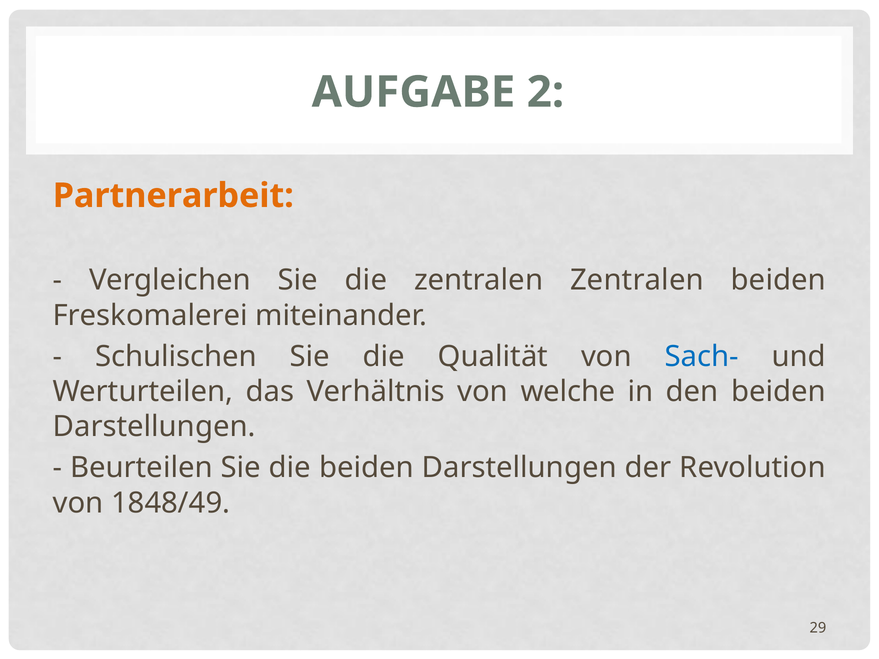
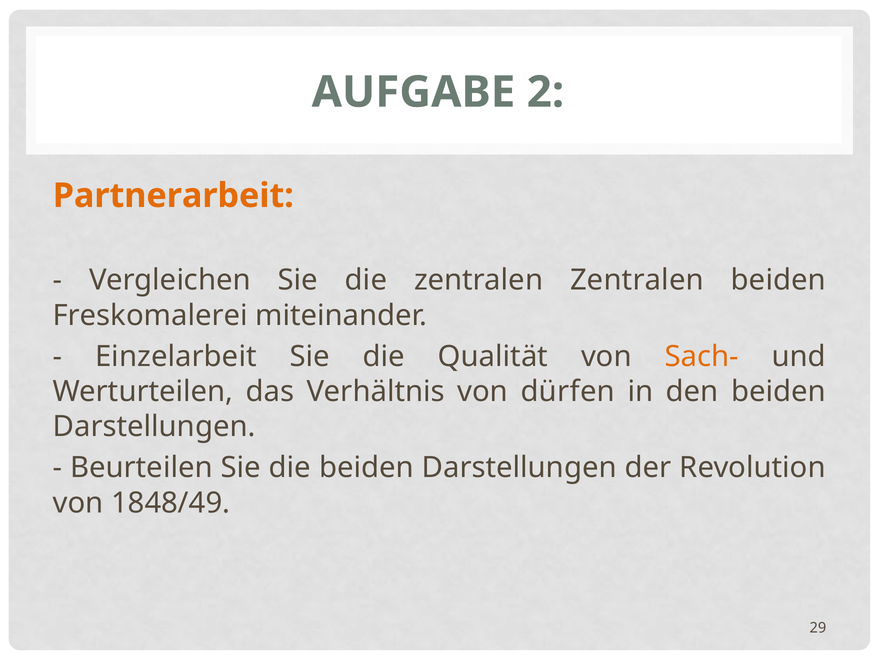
Schulischen: Schulischen -> Einzelarbeit
Sach- colour: blue -> orange
welche: welche -> dürfen
